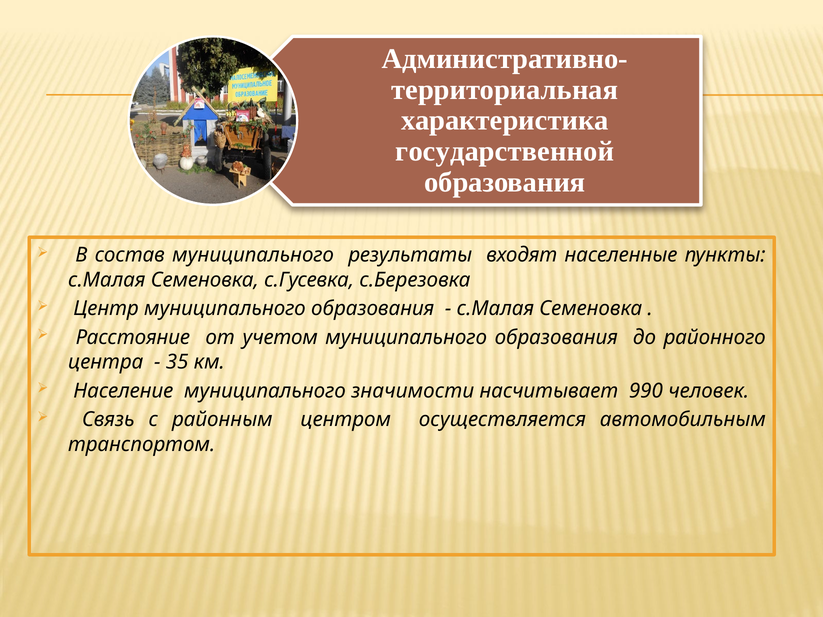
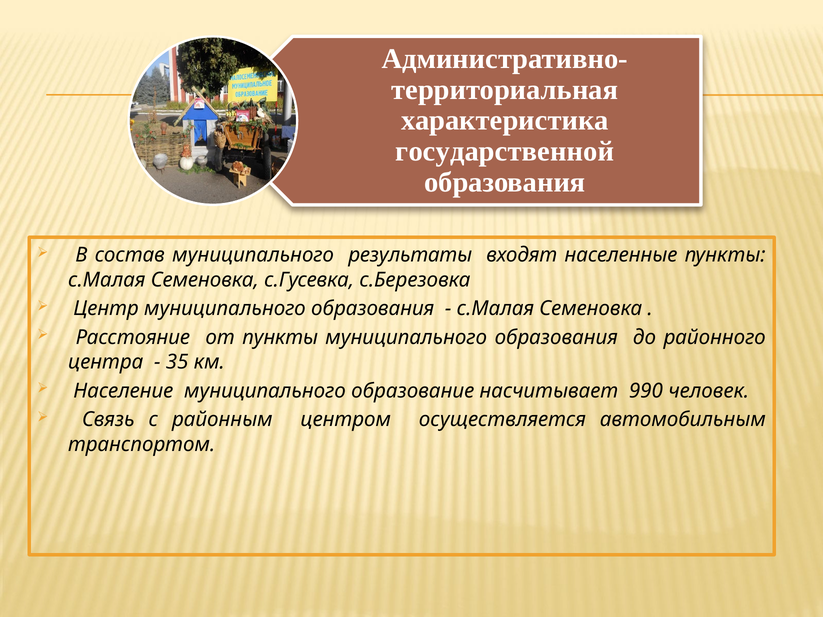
от учетом: учетом -> пункты
значимости: значимости -> образование
